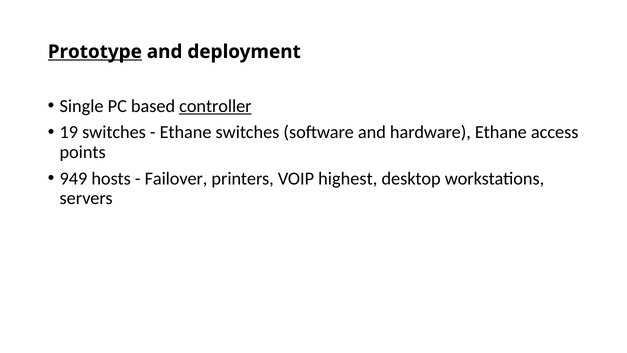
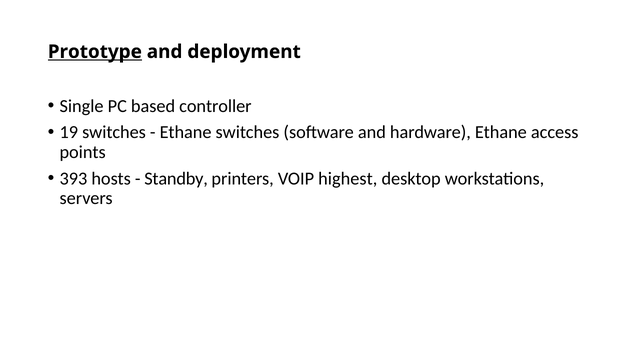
controller underline: present -> none
949: 949 -> 393
Failover: Failover -> Standby
